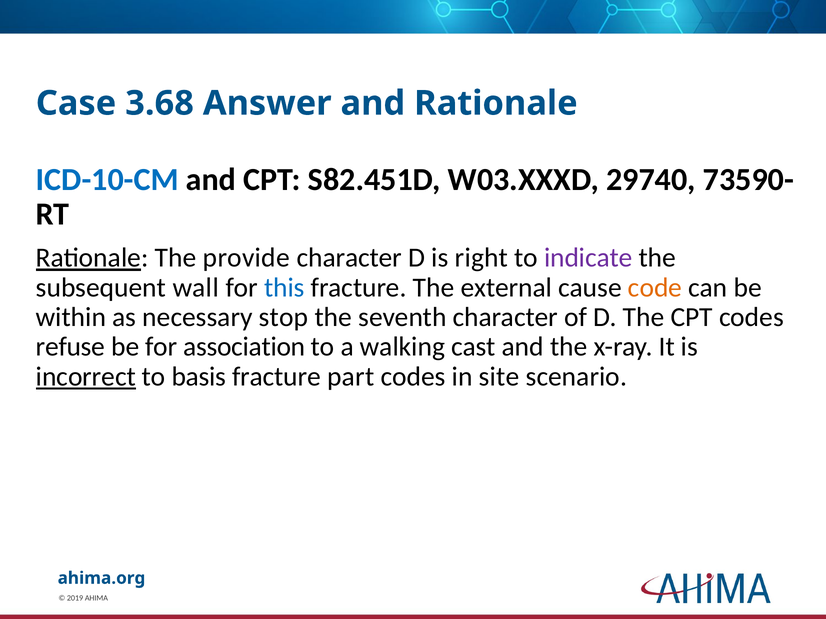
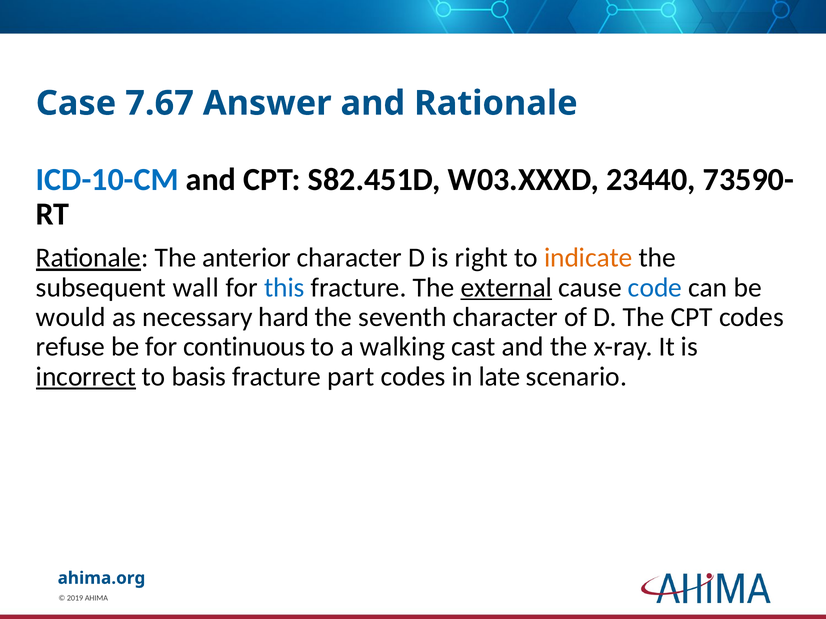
3.68: 3.68 -> 7.67
29740: 29740 -> 23440
provide: provide -> anterior
indicate colour: purple -> orange
external underline: none -> present
code colour: orange -> blue
within: within -> would
stop: stop -> hard
association: association -> continuous
site: site -> late
